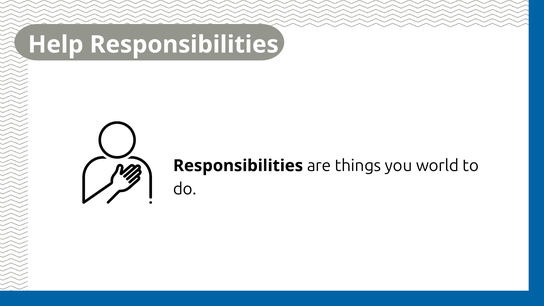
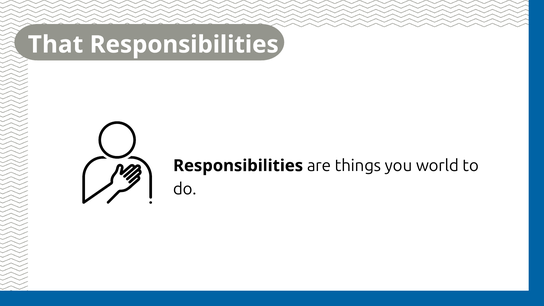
Help: Help -> That
